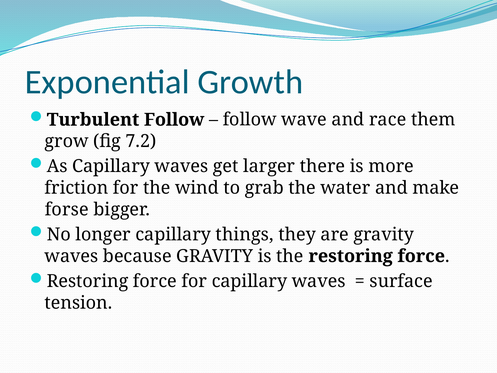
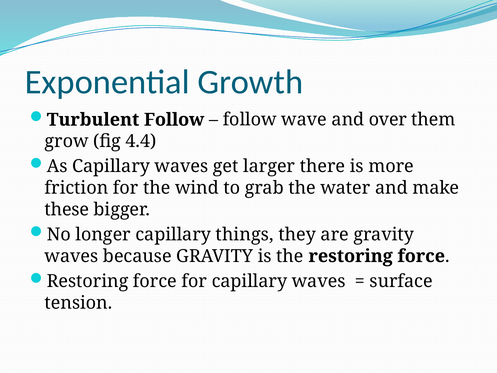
race: race -> over
7.2: 7.2 -> 4.4
forse: forse -> these
